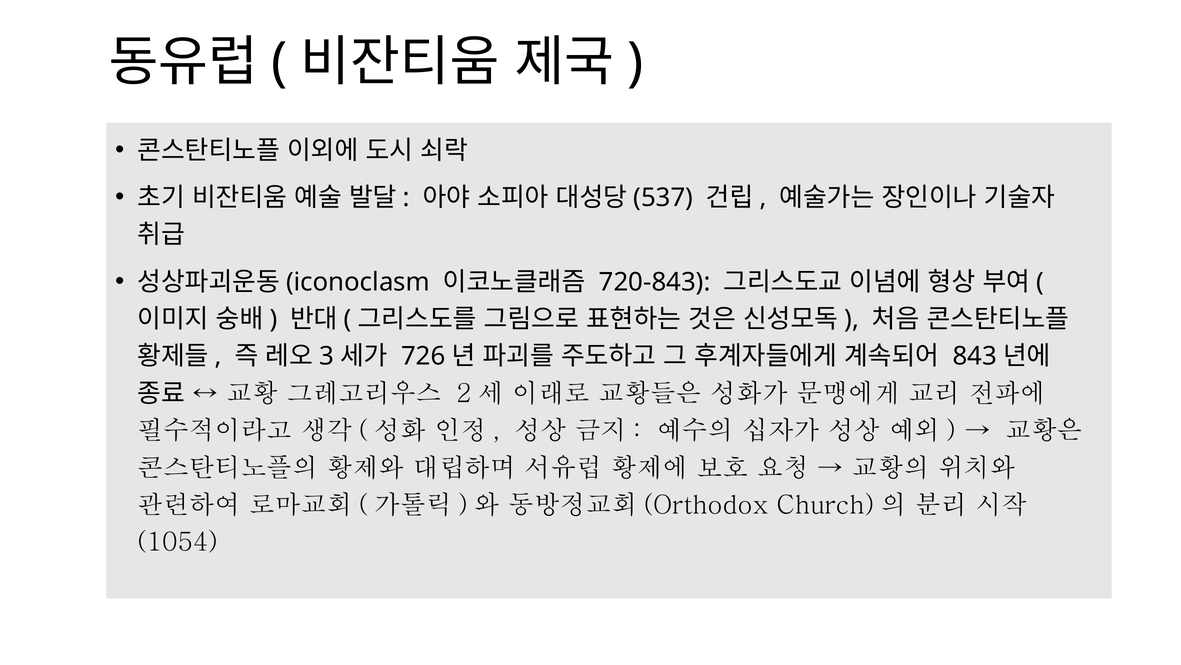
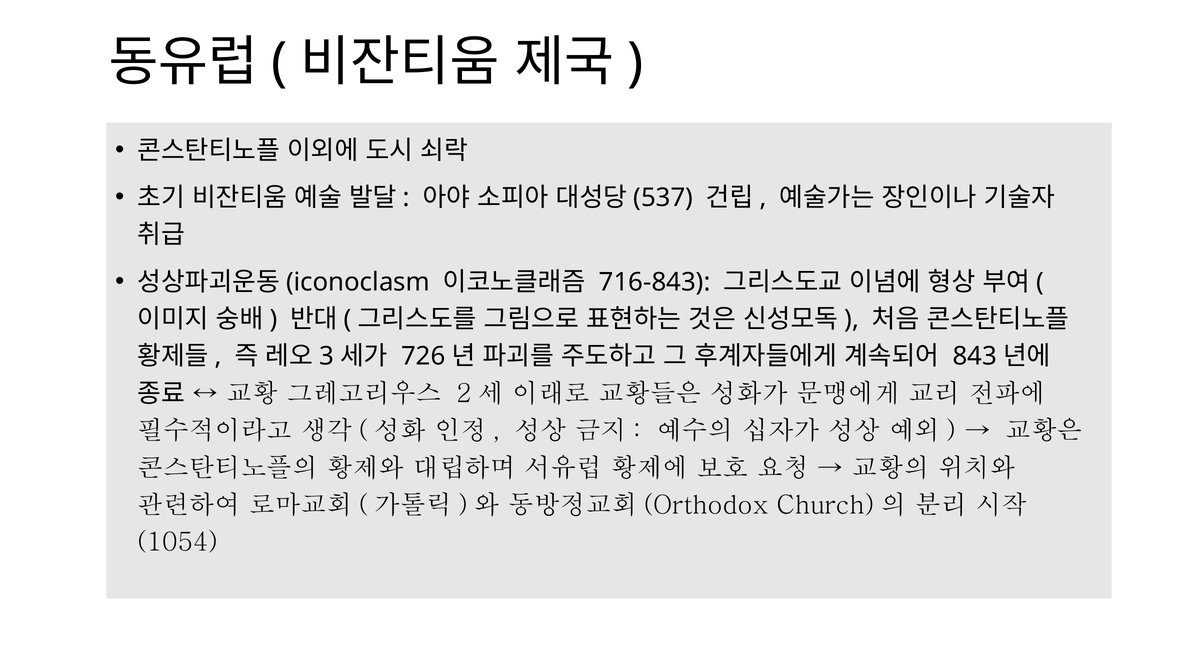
720-843: 720-843 -> 716-843
